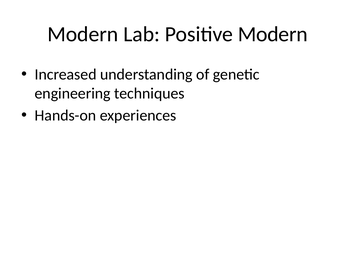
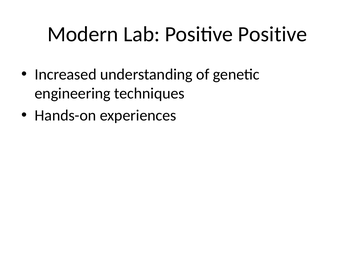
Positive Modern: Modern -> Positive
